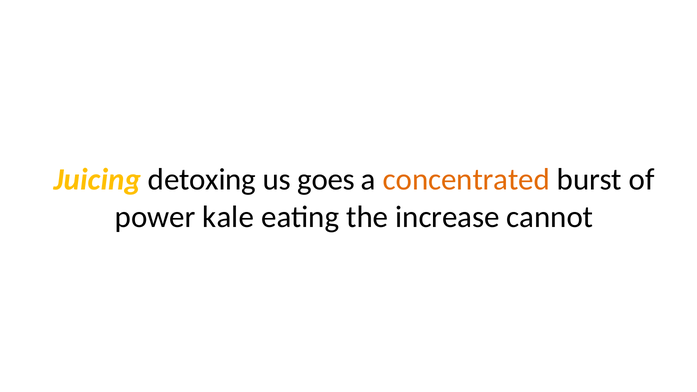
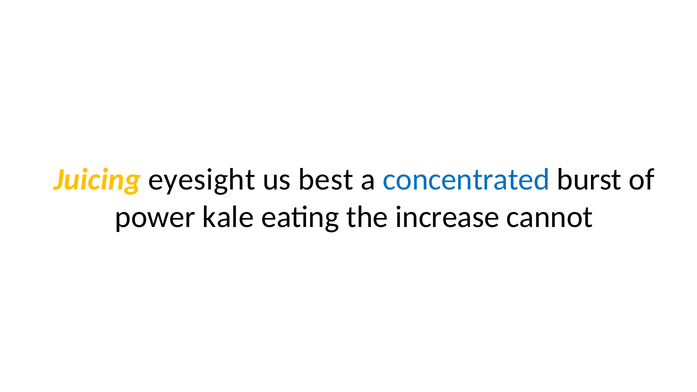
detoxing: detoxing -> eyesight
goes: goes -> best
concentrated colour: orange -> blue
